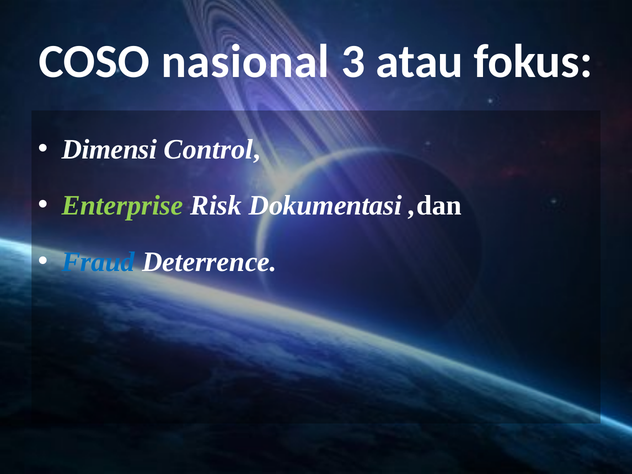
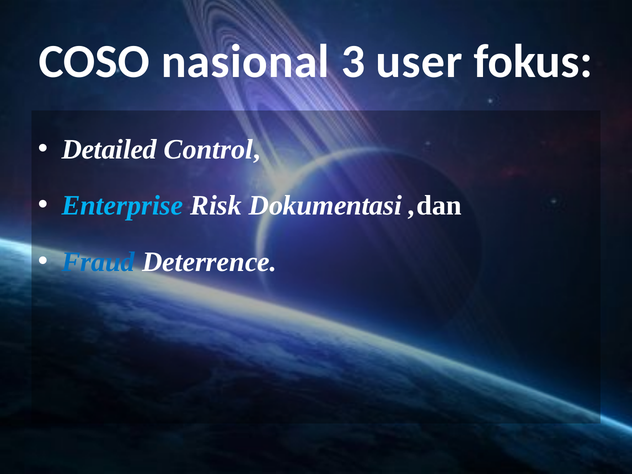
atau: atau -> user
Dimensi: Dimensi -> Detailed
Enterprise colour: light green -> light blue
